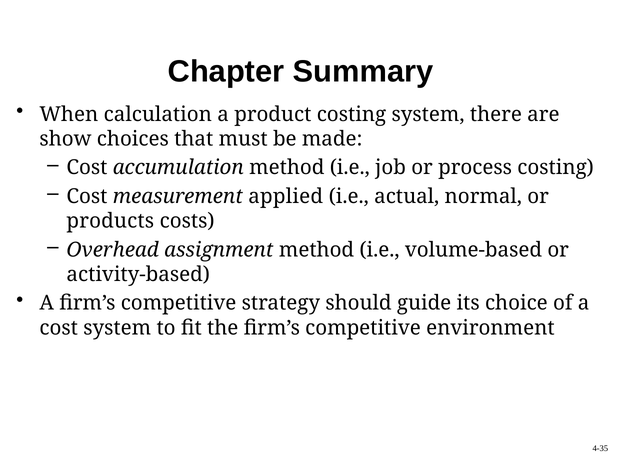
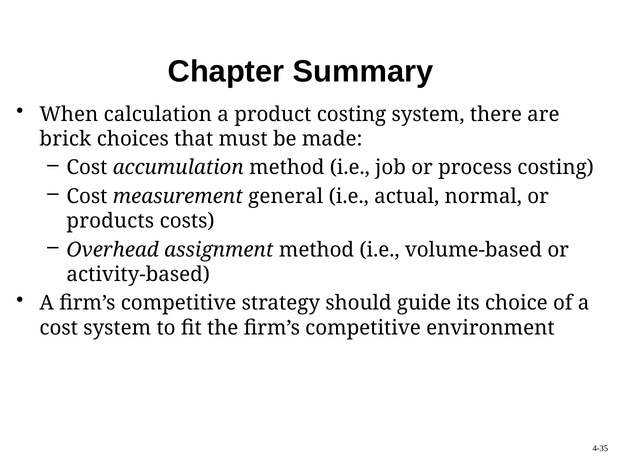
show: show -> brick
applied: applied -> general
